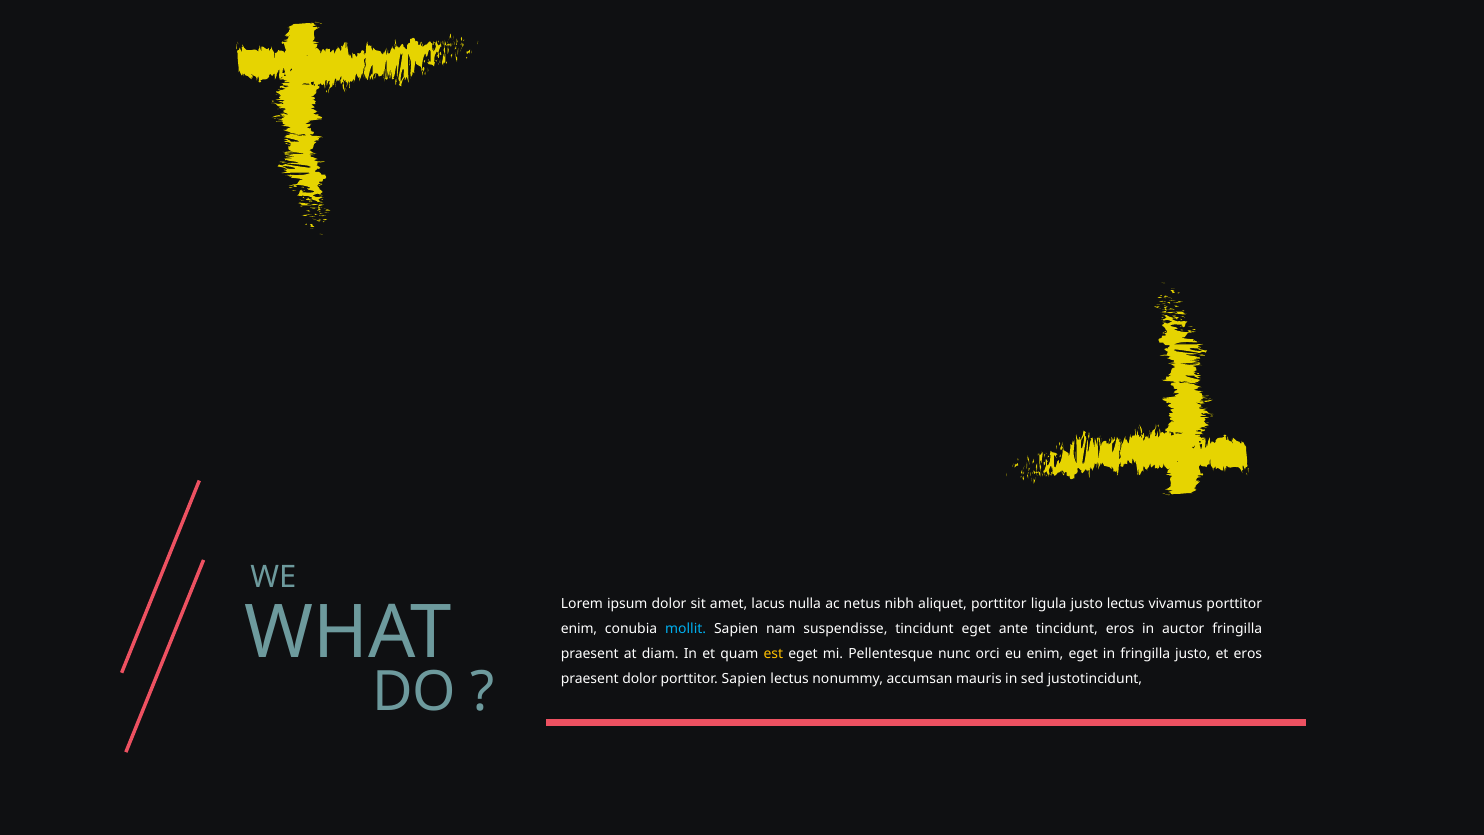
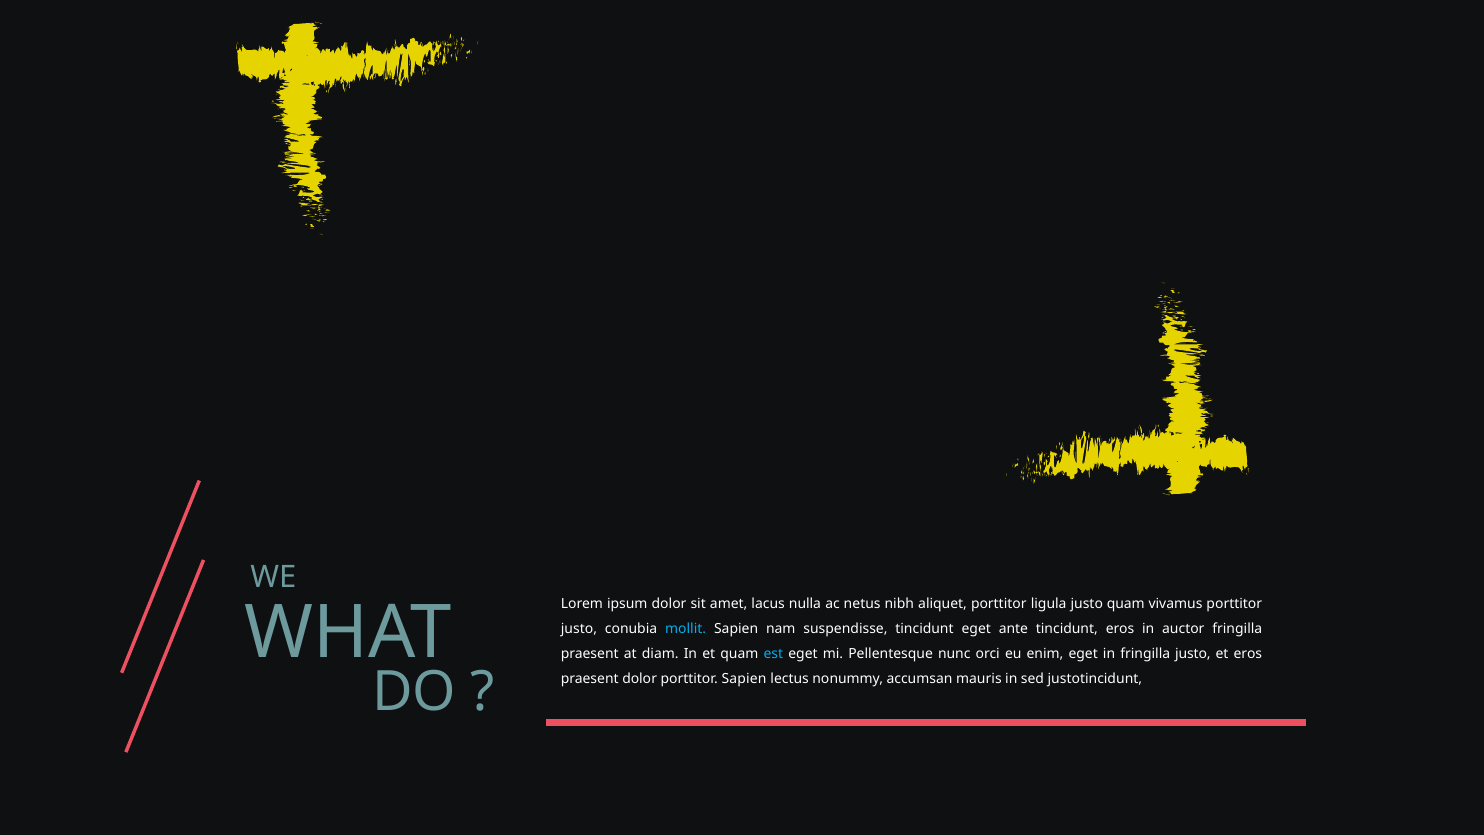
justo lectus: lectus -> quam
enim at (579, 629): enim -> justo
est colour: yellow -> light blue
